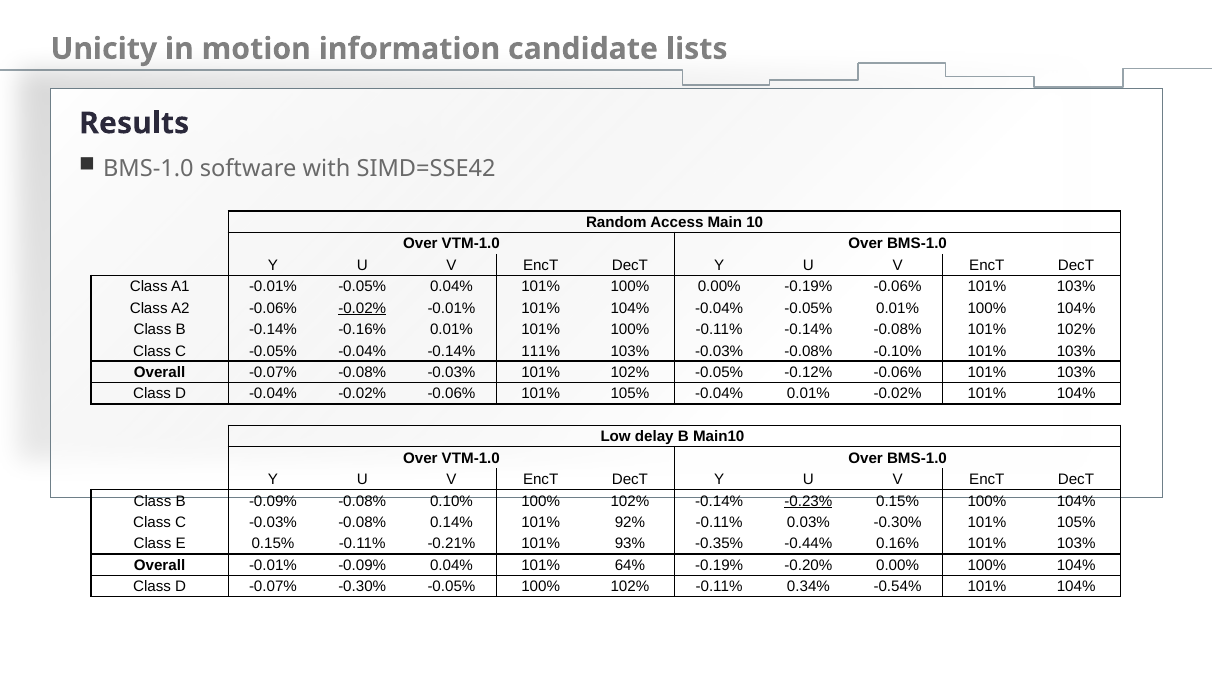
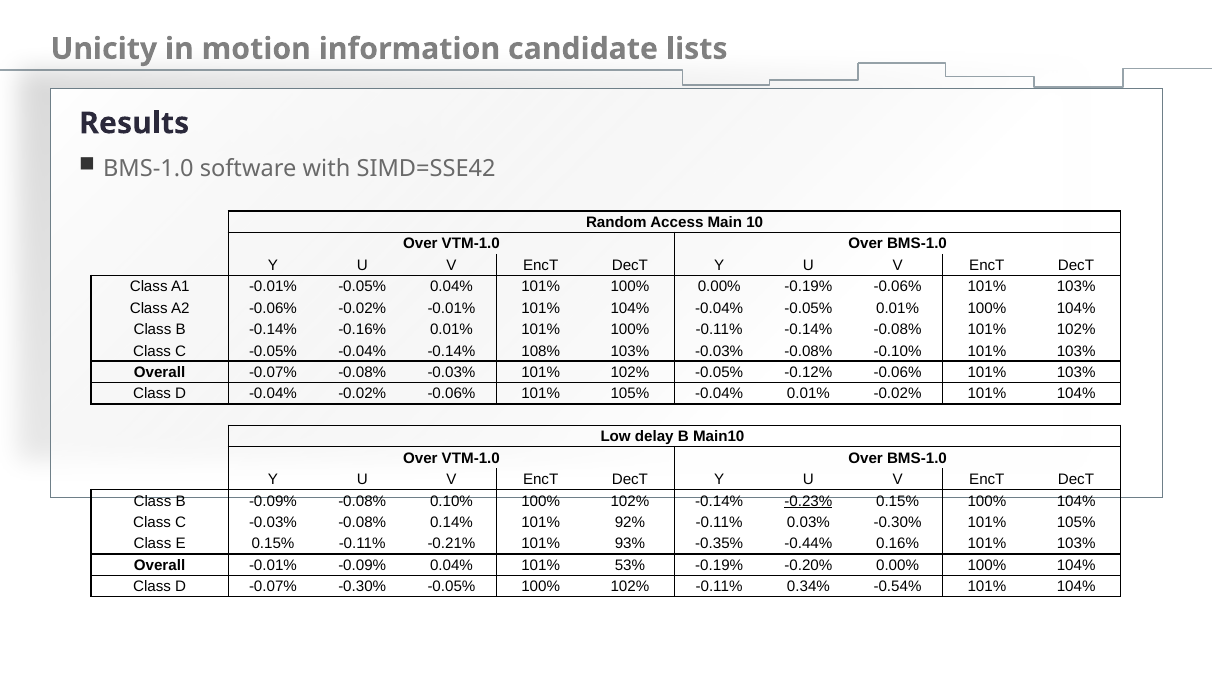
-0.02% at (362, 308) underline: present -> none
111%: 111% -> 108%
64%: 64% -> 53%
